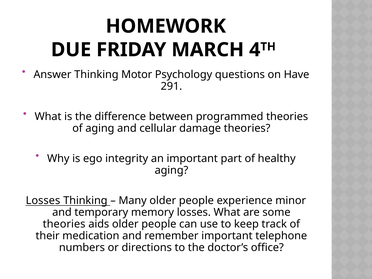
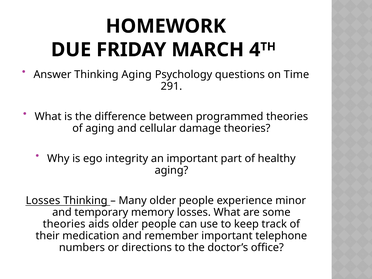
Thinking Motor: Motor -> Aging
Have: Have -> Time
